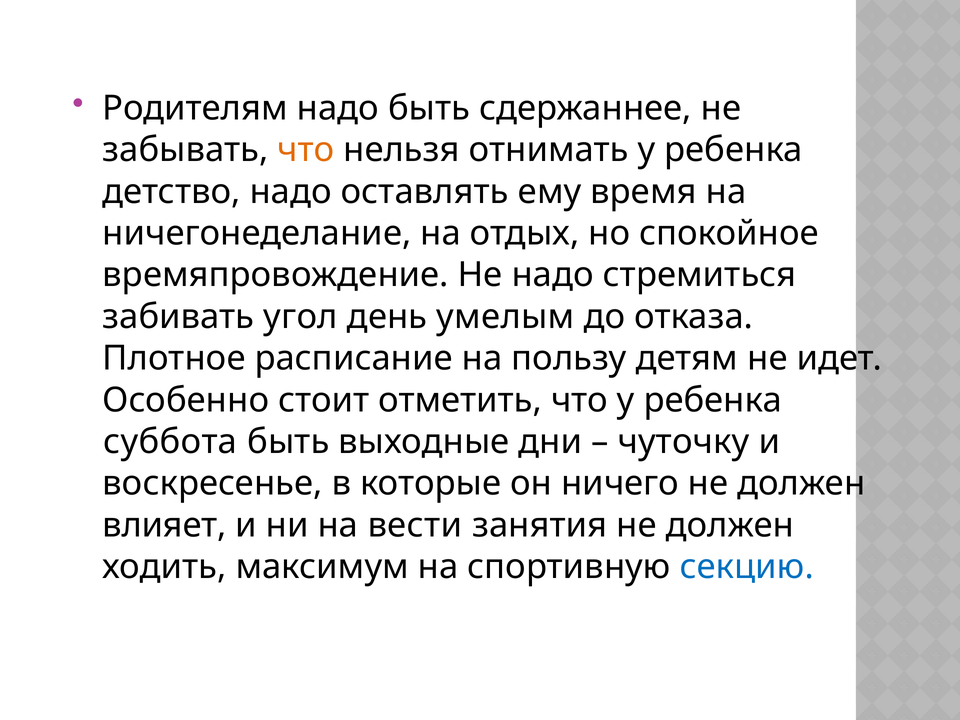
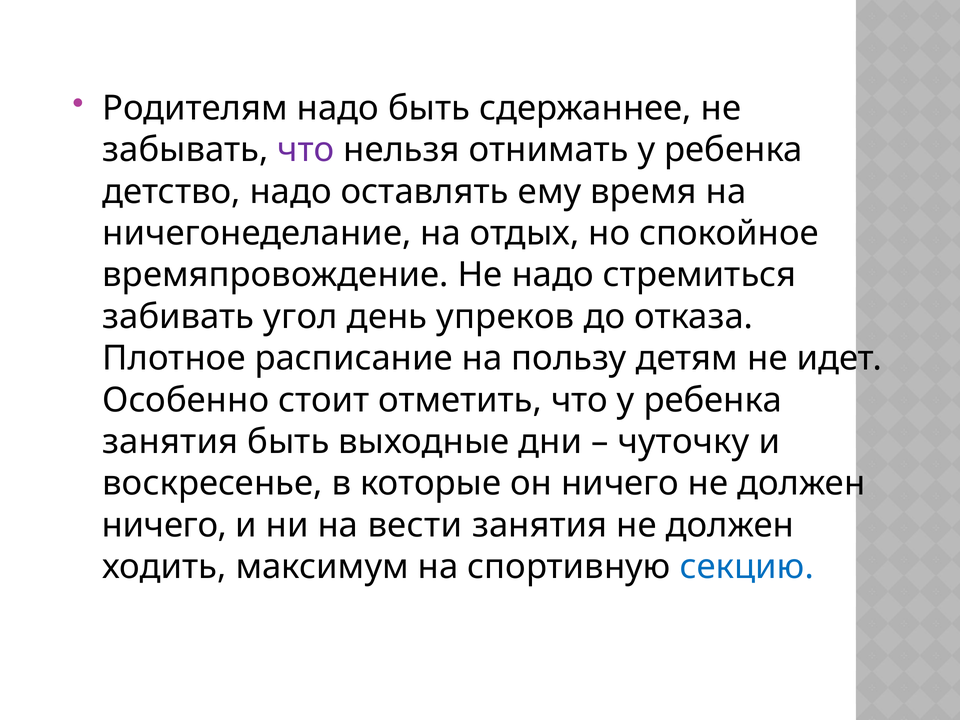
что at (306, 150) colour: orange -> purple
умелым: умелым -> упреков
суббота at (170, 442): суббота -> занятия
влияет at (164, 525): влияет -> ничего
